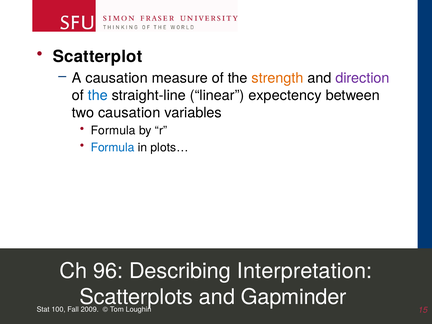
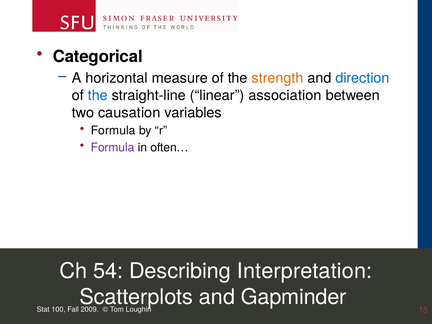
Scatterplot: Scatterplot -> Categorical
A causation: causation -> horizontal
direction colour: purple -> blue
expectency: expectency -> association
Formula at (113, 147) colour: blue -> purple
plots…: plots… -> often…
96: 96 -> 54
